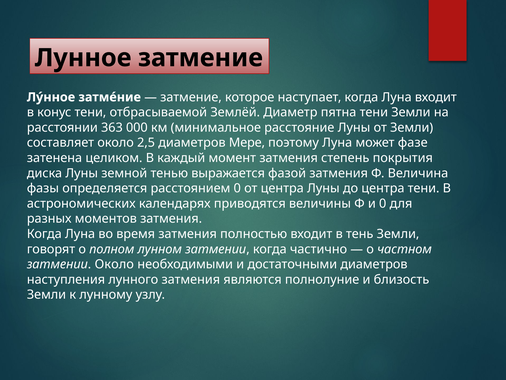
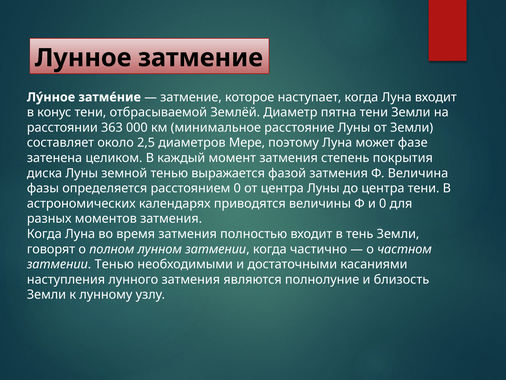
затмении Около: Около -> Тенью
достаточными диаметров: диаметров -> касаниями
